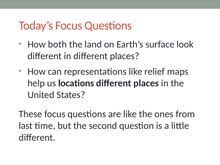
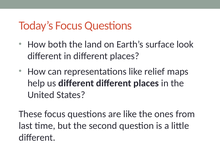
us locations: locations -> different
